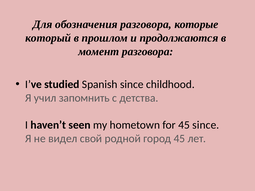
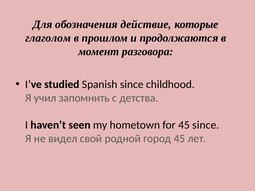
обозначения разговора: разговора -> действие
который: который -> глаголом
